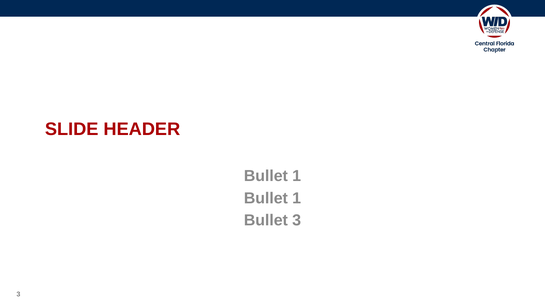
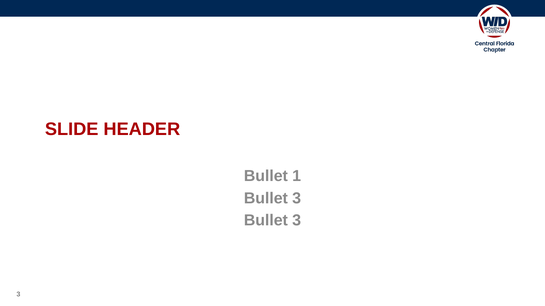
1 at (297, 198): 1 -> 3
